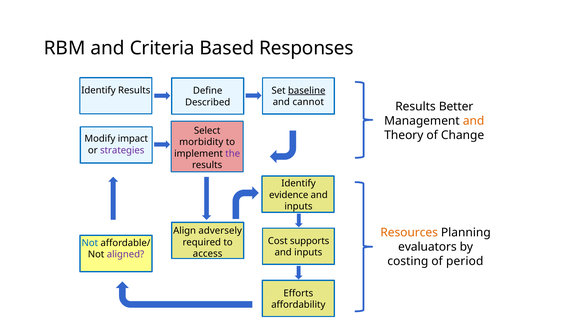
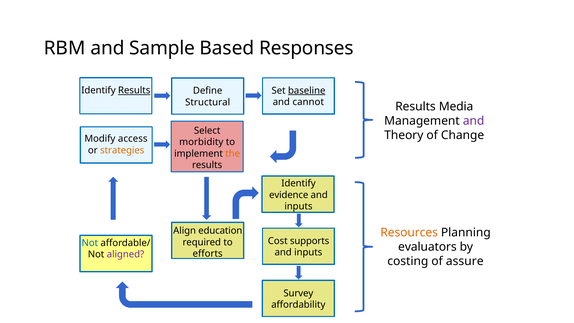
Criteria: Criteria -> Sample
Results at (134, 90) underline: none -> present
Described: Described -> Structural
Better: Better -> Media
and at (474, 121) colour: orange -> purple
impact: impact -> access
strategies colour: purple -> orange
the colour: purple -> orange
adversely: adversely -> education
access: access -> efforts
period: period -> assure
Efforts: Efforts -> Survey
